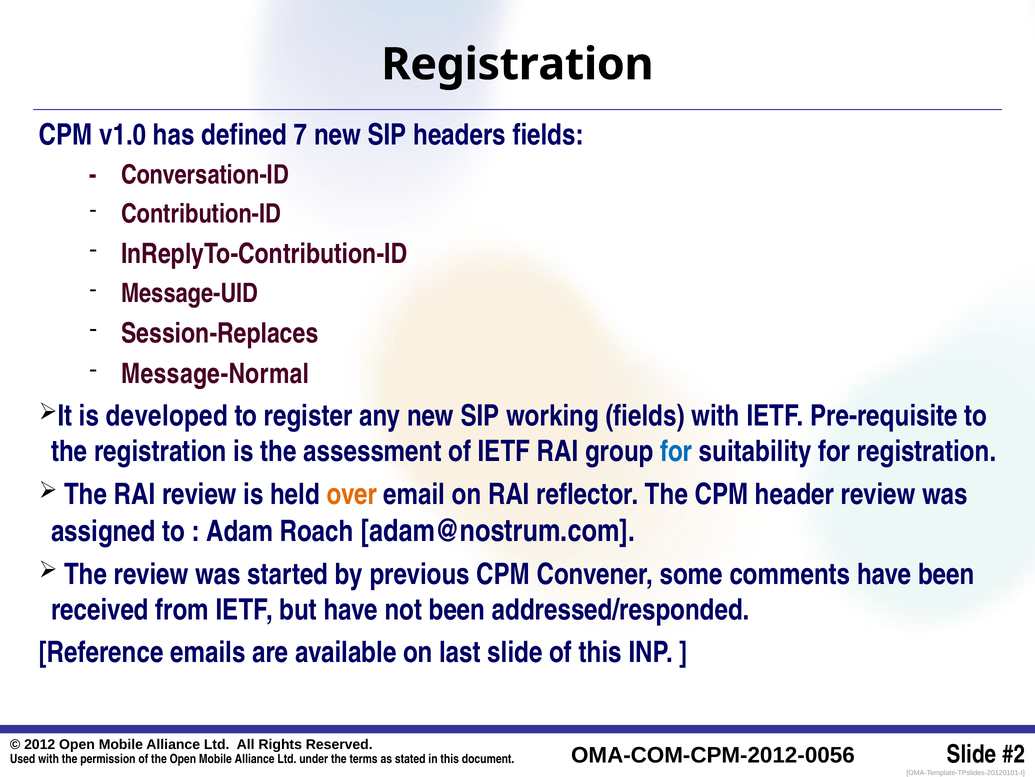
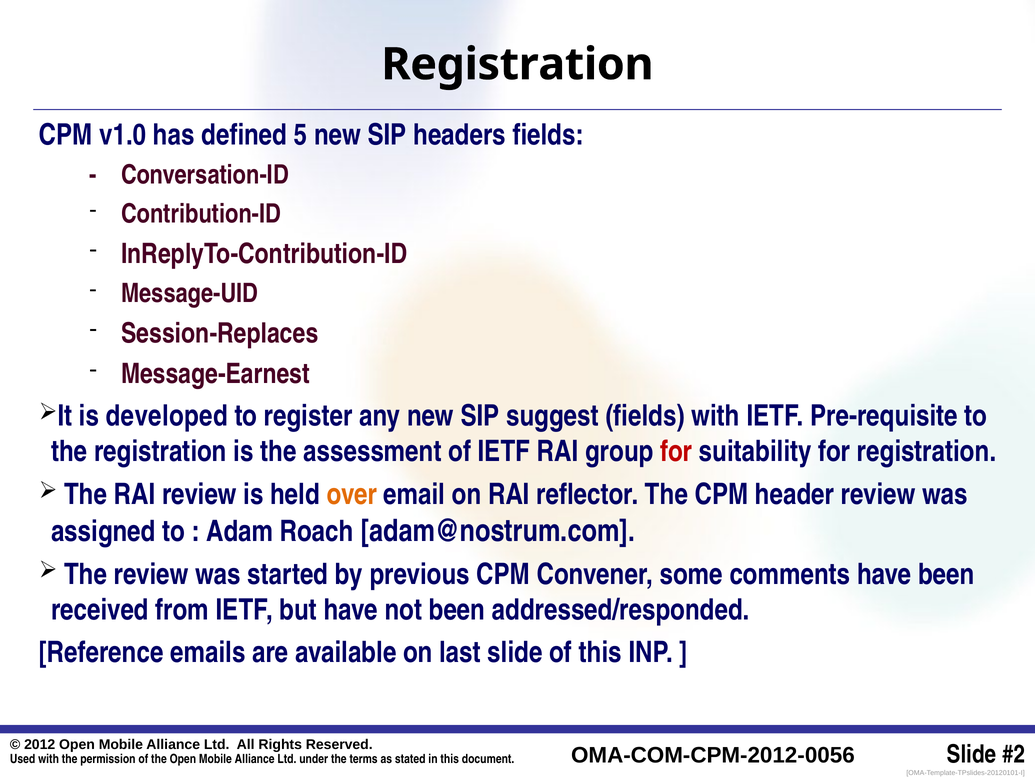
7: 7 -> 5
Message-Normal: Message-Normal -> Message-Earnest
working: working -> suggest
for at (676, 451) colour: blue -> red
